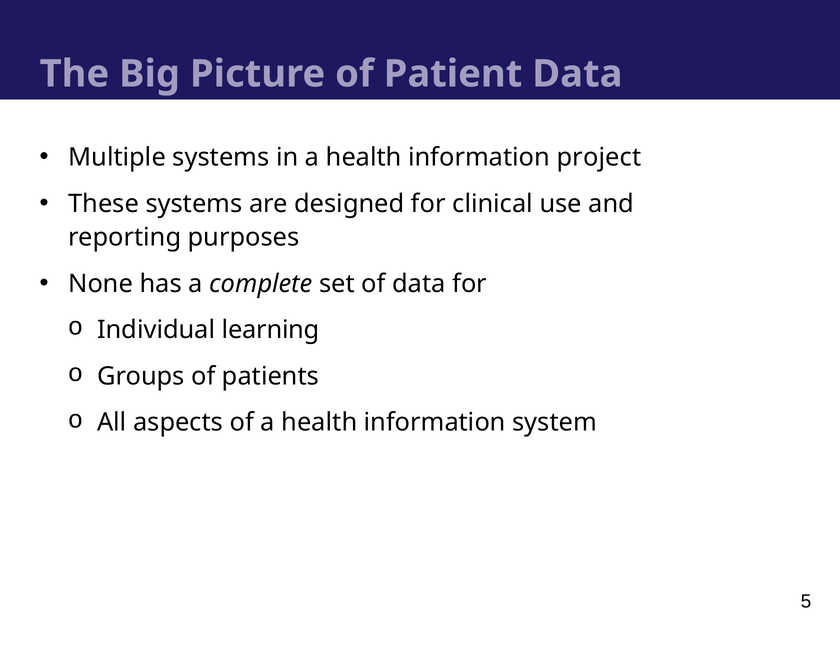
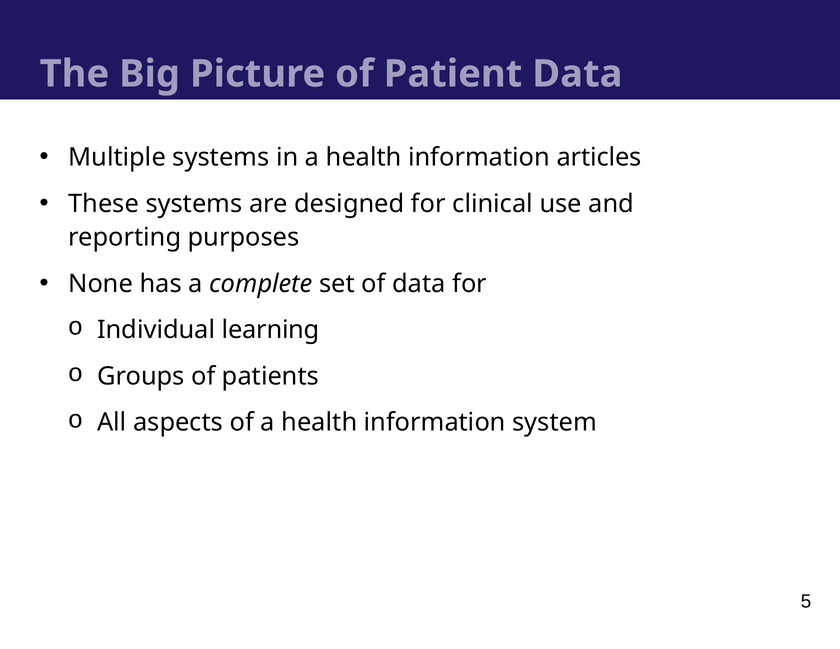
project: project -> articles
